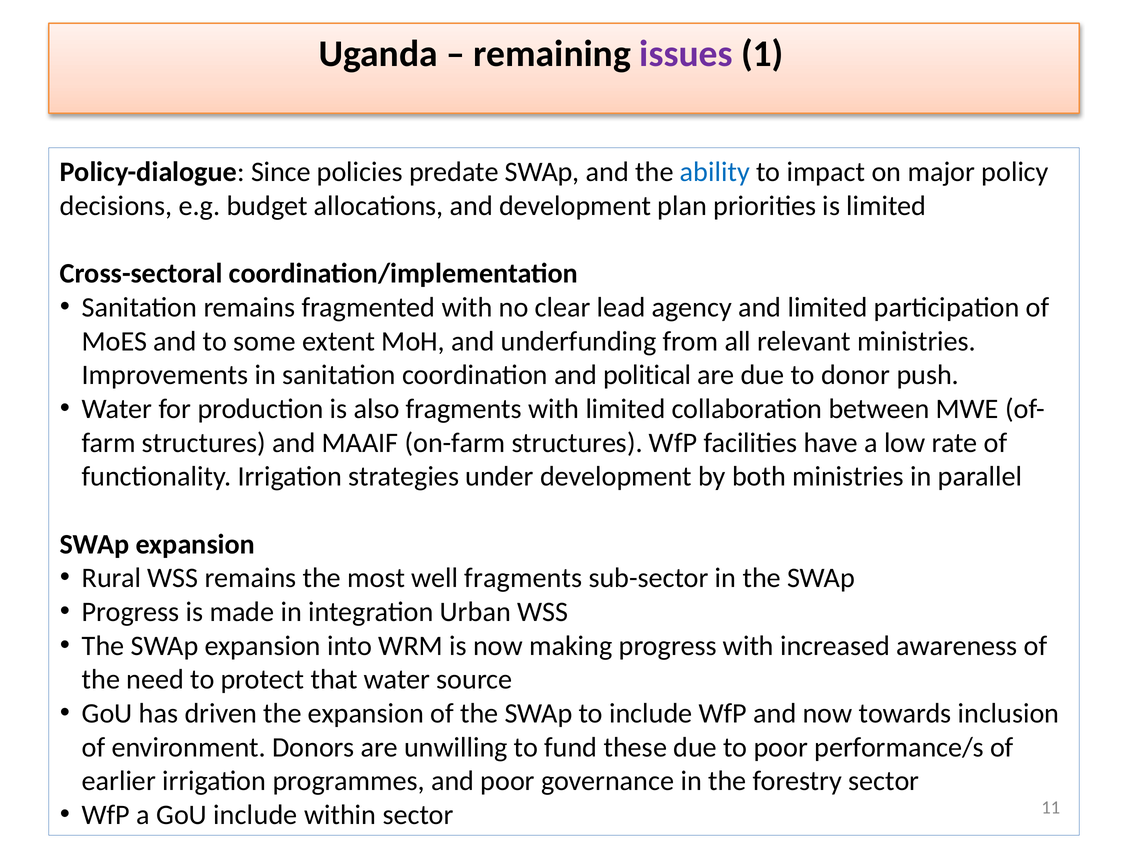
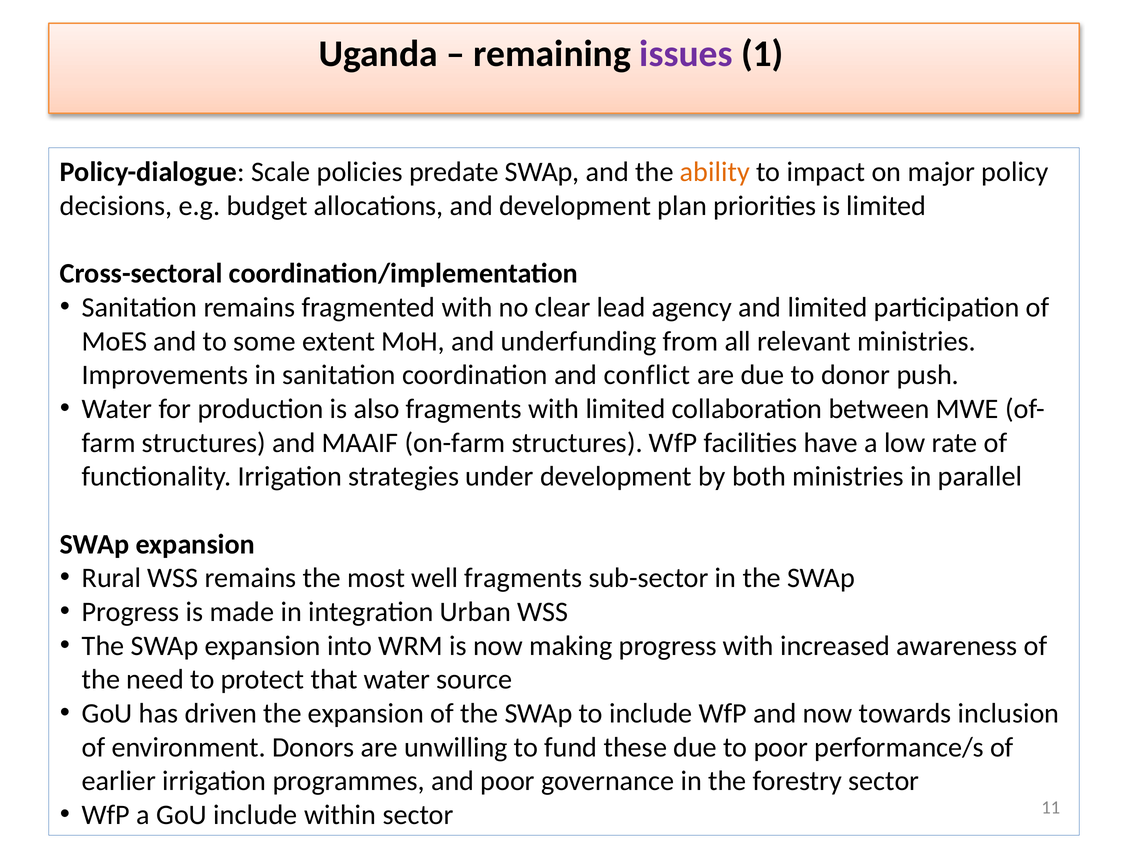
Since: Since -> Scale
ability colour: blue -> orange
political: political -> conflict
